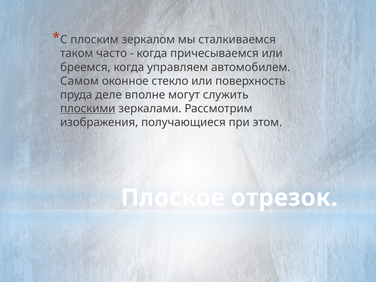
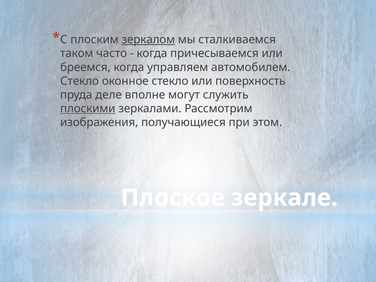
зеркалом underline: none -> present
Самом at (79, 81): Самом -> Стекло
отрезок: отрезок -> зеркале
